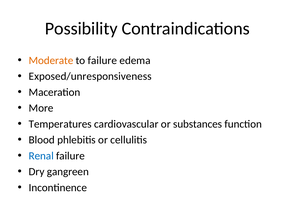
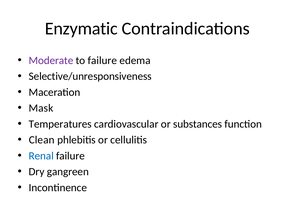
Possibility: Possibility -> Enzymatic
Moderate colour: orange -> purple
Exposed/unresponsiveness: Exposed/unresponsiveness -> Selective/unresponsiveness
More: More -> Mask
Blood: Blood -> Clean
